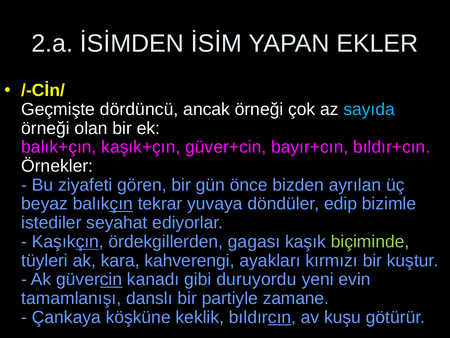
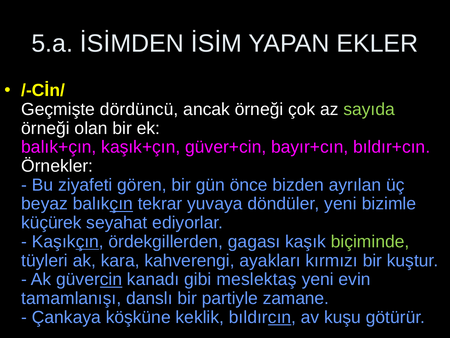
2.a: 2.a -> 5.a
sayıda colour: light blue -> light green
döndüler edip: edip -> yeni
istediler: istediler -> küçürek
duruyordu: duruyordu -> meslektaş
